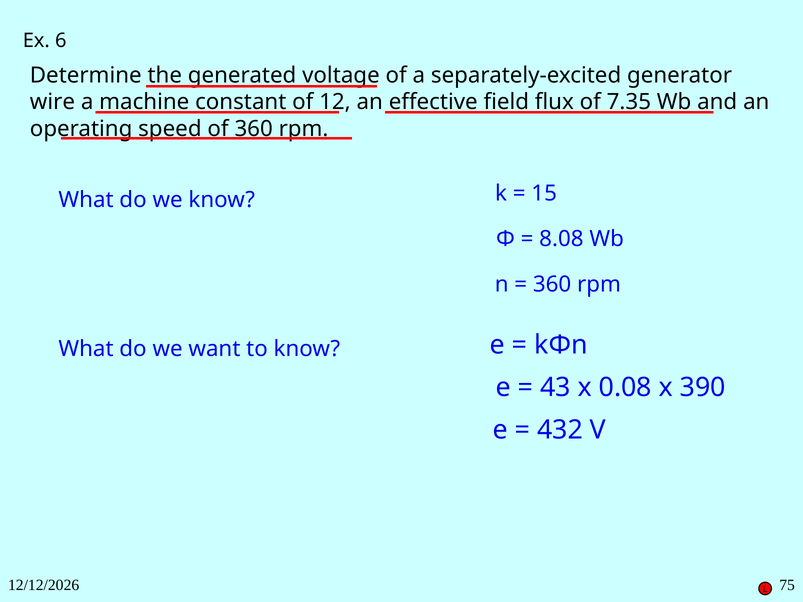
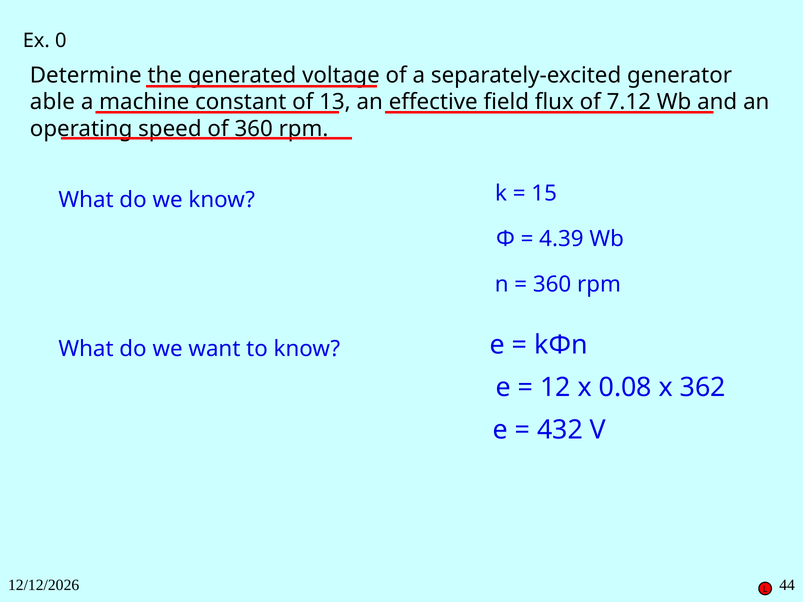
6: 6 -> 0
wire: wire -> able
12: 12 -> 13
7.35: 7.35 -> 7.12
8.08: 8.08 -> 4.39
43: 43 -> 12
390: 390 -> 362
75: 75 -> 44
